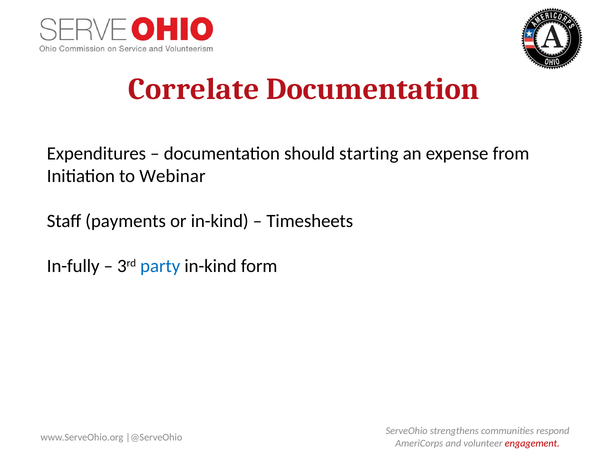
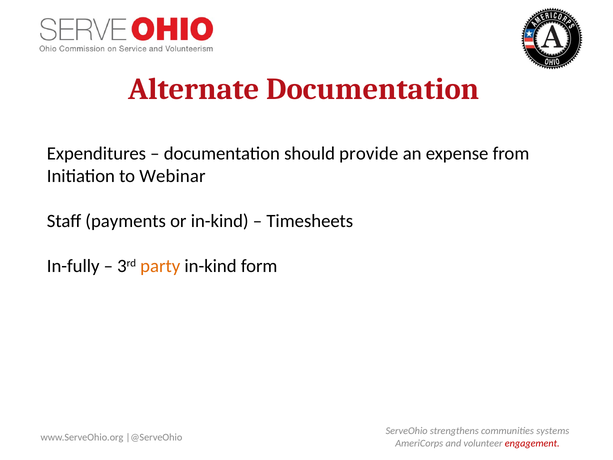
Correlate: Correlate -> Alternate
starting: starting -> provide
party colour: blue -> orange
respond: respond -> systems
